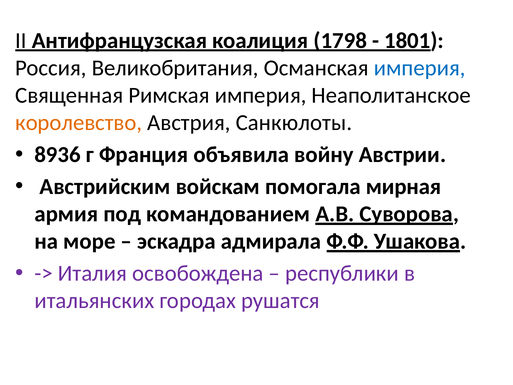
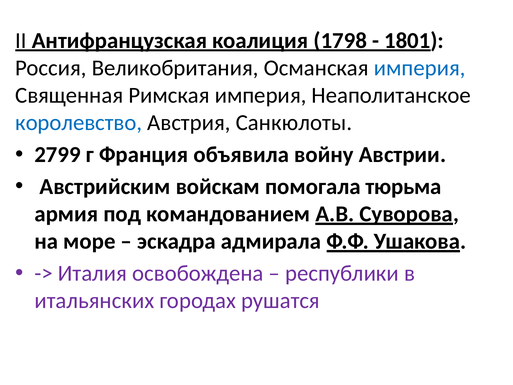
королевство colour: orange -> blue
8936: 8936 -> 2799
мирная: мирная -> тюрьма
